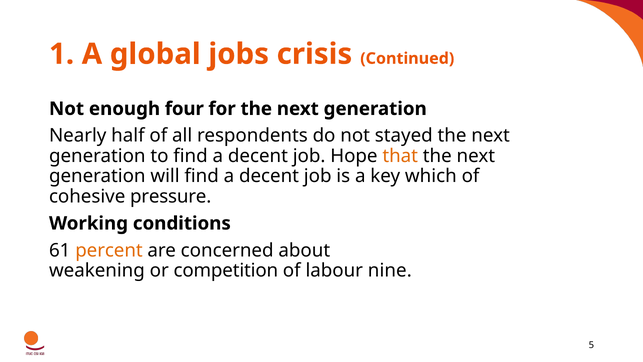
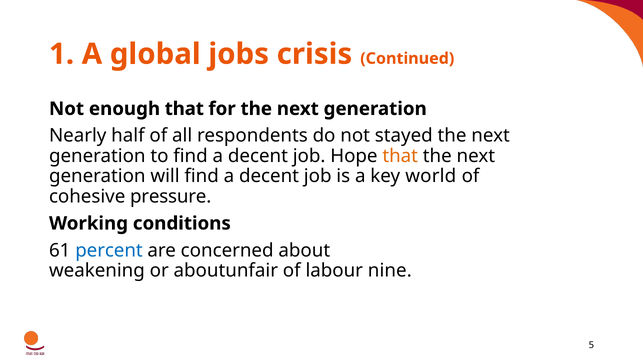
enough four: four -> that
which: which -> world
percent colour: orange -> blue
competition: competition -> aboutunfair
